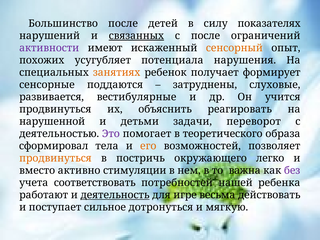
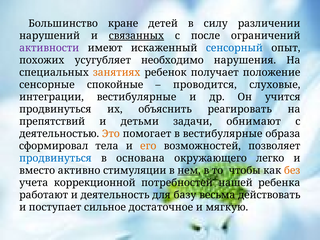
Большинство после: после -> кране
показателях: показателях -> различении
сенсорный colour: orange -> blue
потенциала: потенциала -> необходимо
формирует: формирует -> положение
поддаются: поддаются -> спокойные
затруднены: затруднены -> проводится
развивается: развивается -> интеграции
нарушенной: нарушенной -> препятствий
переворот: переворот -> обнимают
Это colour: purple -> orange
в теоретического: теоретического -> вестибулярные
продвинуться at (55, 158) colour: orange -> blue
постричь: постричь -> основана
нем underline: none -> present
важна: важна -> чтобы
без colour: purple -> orange
соответствовать: соответствовать -> коррекционной
деятельность underline: present -> none
игре: игре -> базу
дотронуться: дотронуться -> достаточное
